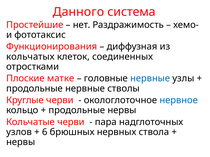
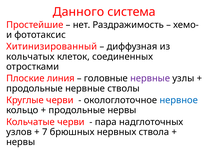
Функционирования: Функционирования -> Хитинизированный
матке: матке -> линия
нервные at (150, 79) colour: blue -> purple
6: 6 -> 7
